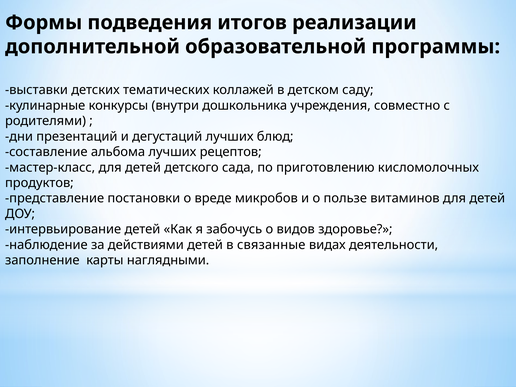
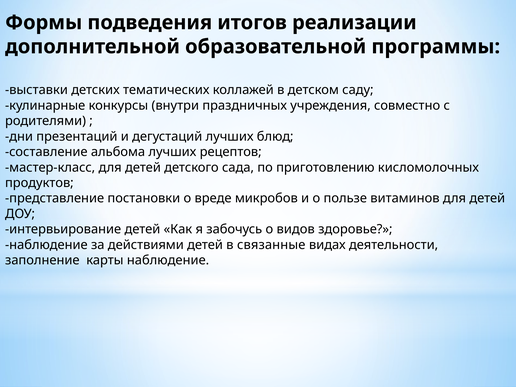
дошкольника: дошкольника -> праздничных
карты наглядными: наглядными -> наблюдение
